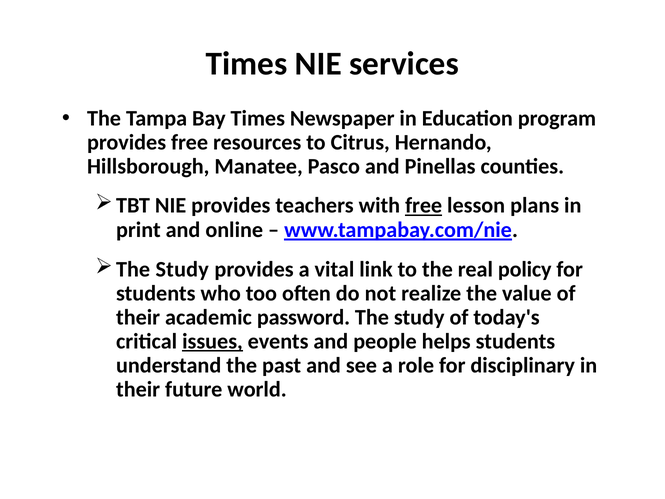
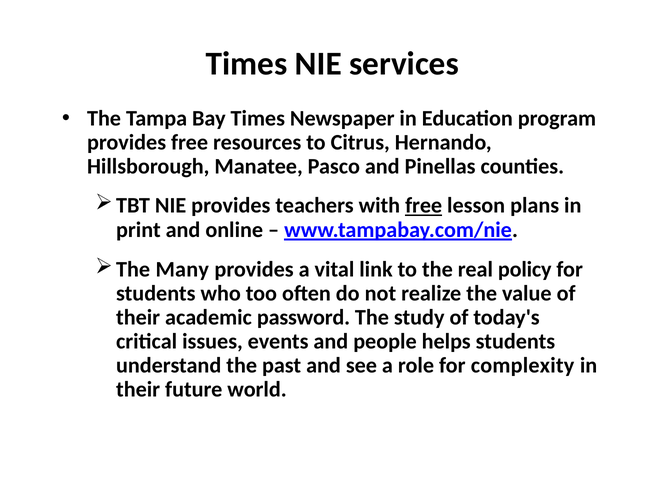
Study at (182, 269): Study -> Many
issues underline: present -> none
disciplinary: disciplinary -> complexity
